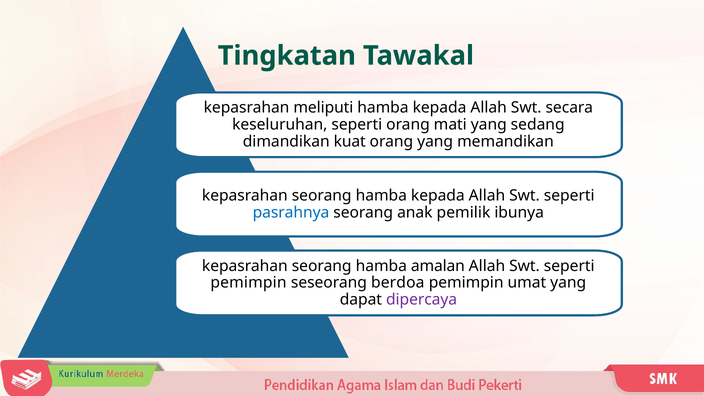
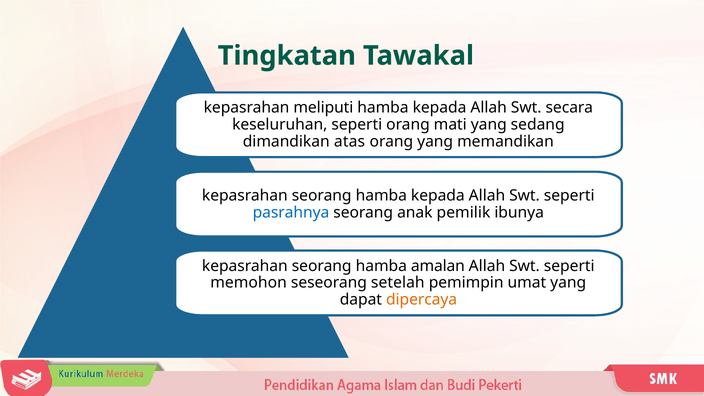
kuat: kuat -> atas
pemimpin at (249, 283): pemimpin -> memohon
berdoa: berdoa -> setelah
dipercaya colour: purple -> orange
